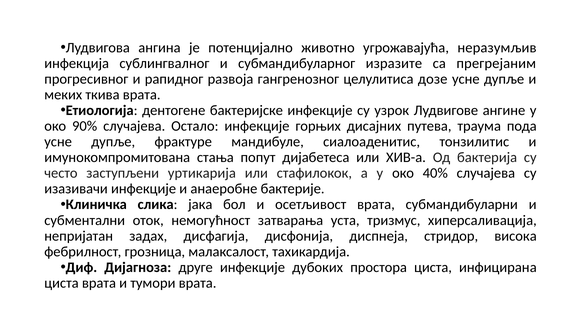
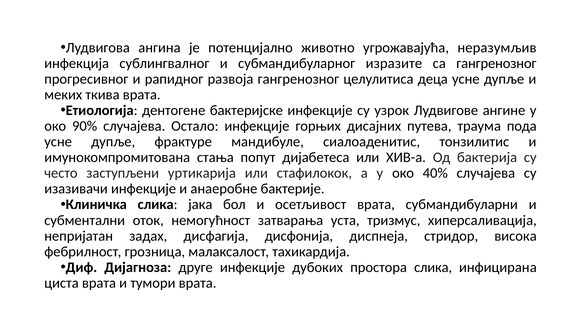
са прегрејаним: прегрејаним -> гангренозног
дозе: дозе -> деца
простора циста: циста -> слика
